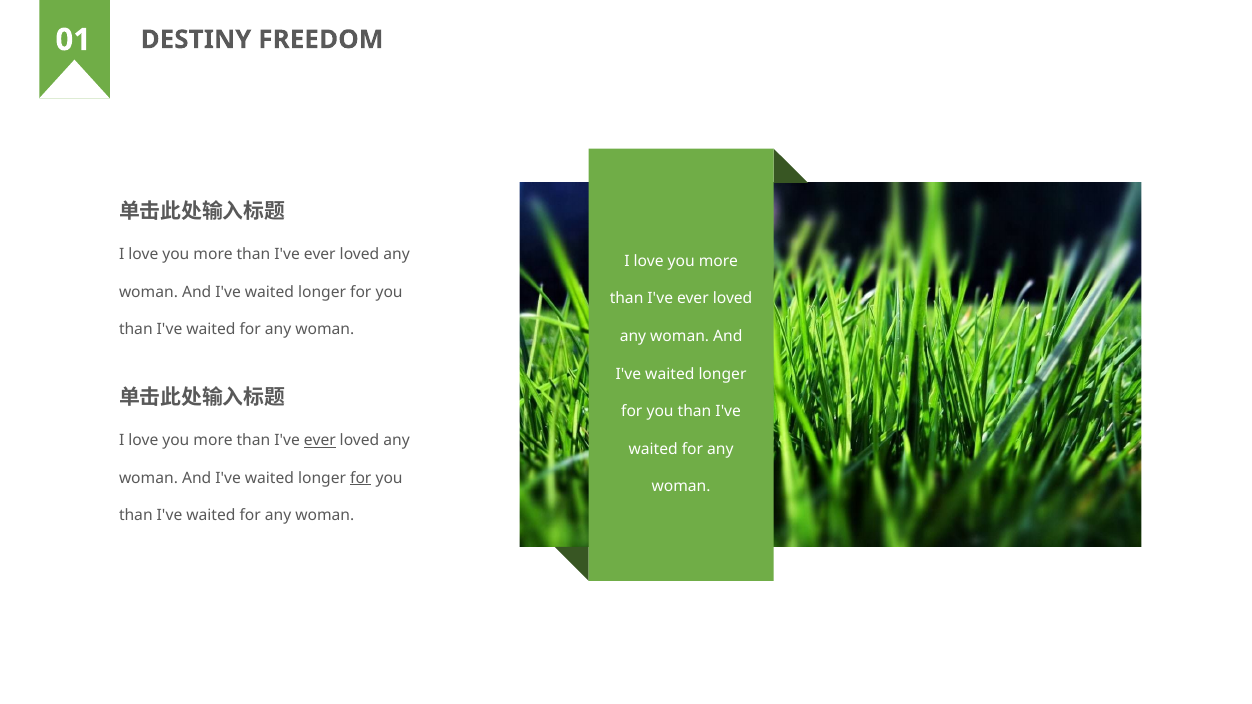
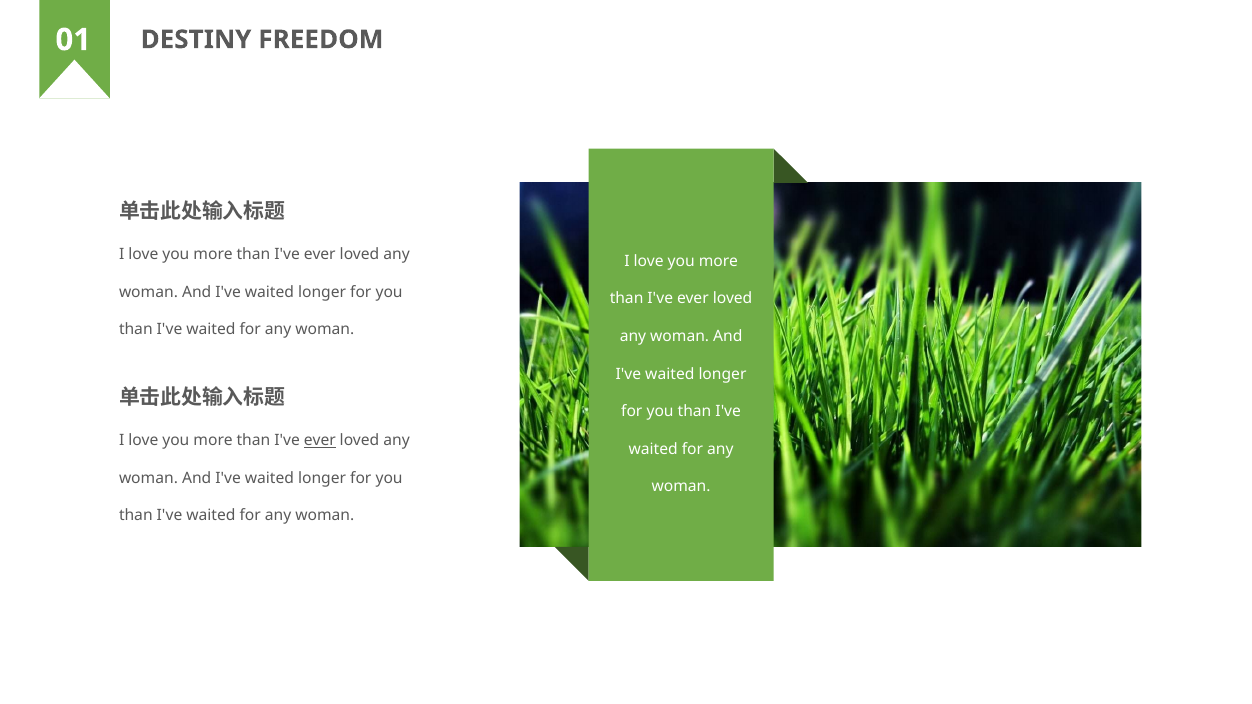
for at (361, 478) underline: present -> none
